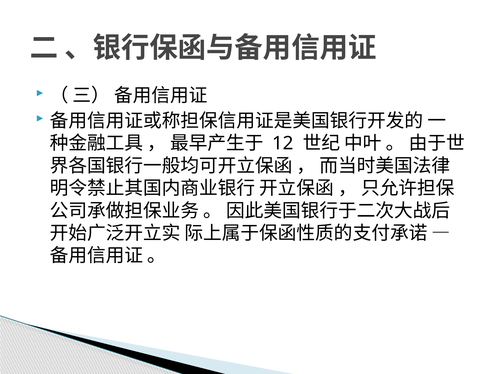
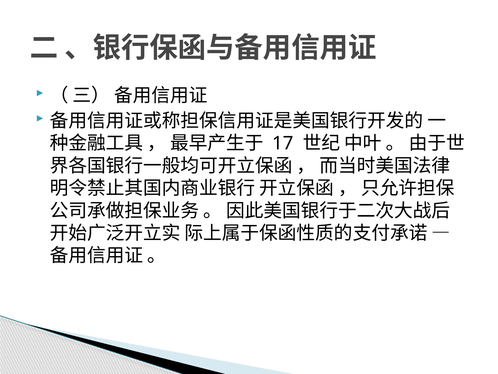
12: 12 -> 17
